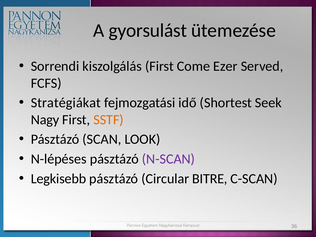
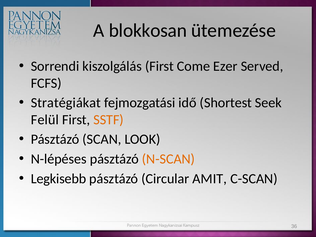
gyorsulást: gyorsulást -> blokkosan
Nagy: Nagy -> Felül
N-SCAN colour: purple -> orange
BITRE: BITRE -> AMIT
